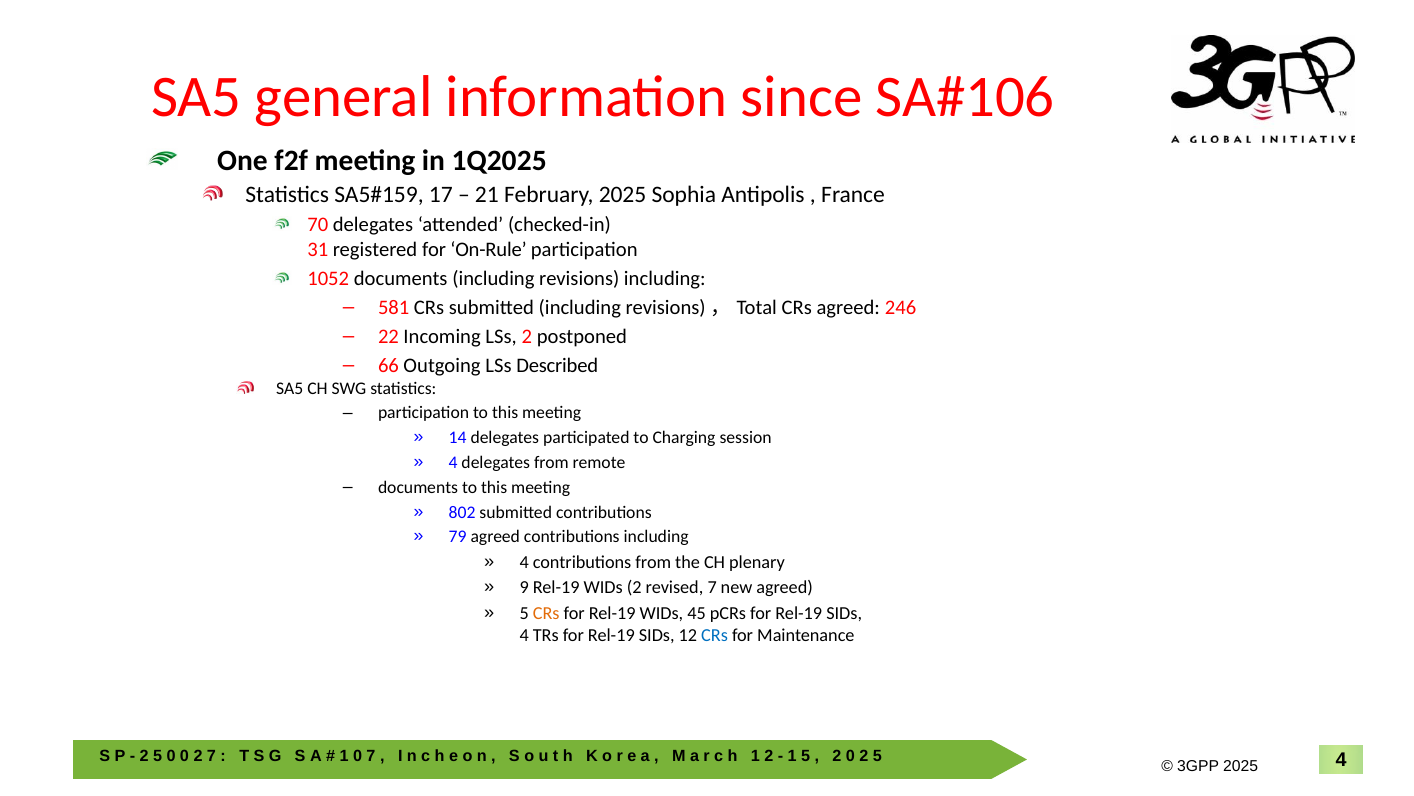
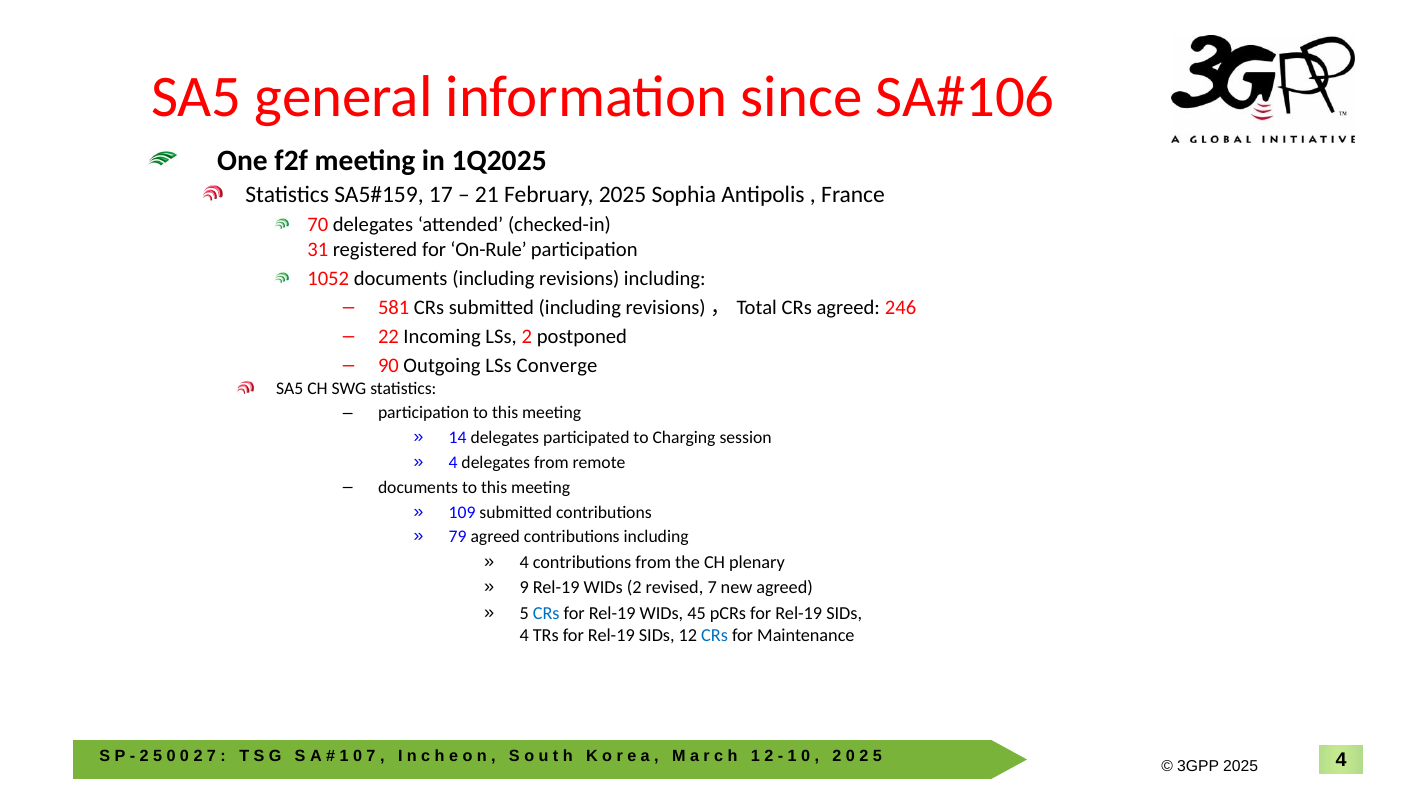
66: 66 -> 90
Described: Described -> Converge
802: 802 -> 109
CRs at (546, 613) colour: orange -> blue
5 at (806, 755): 5 -> 0
